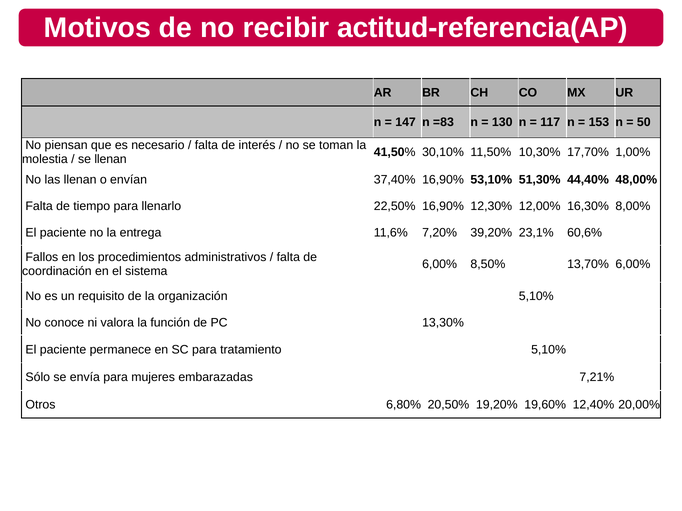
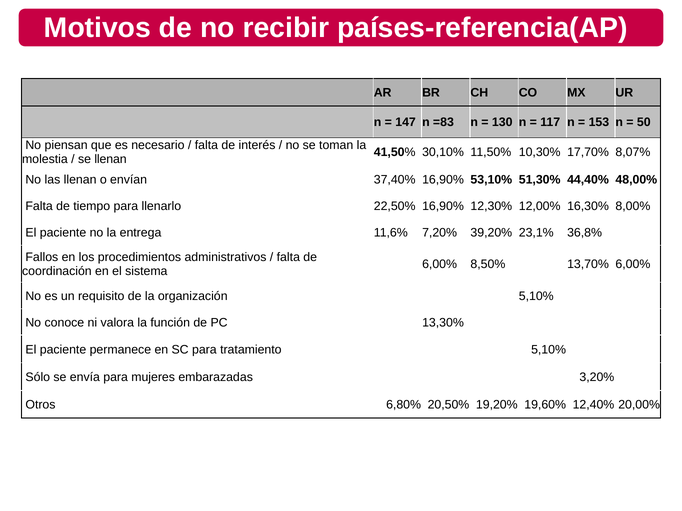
actitud-referencia(AP: actitud-referencia(AP -> países-referencia(AP
1,00%: 1,00% -> 8,07%
60,6%: 60,6% -> 36,8%
7,21%: 7,21% -> 3,20%
